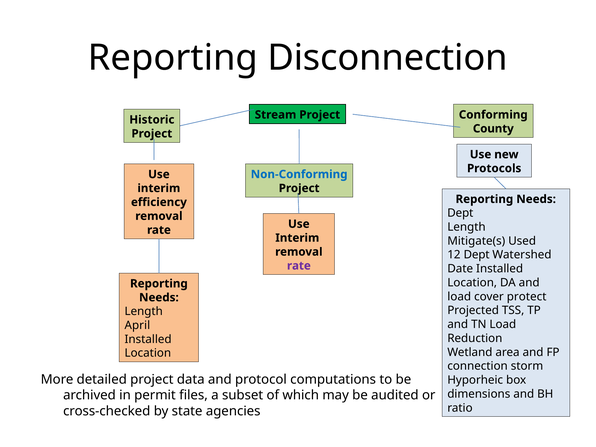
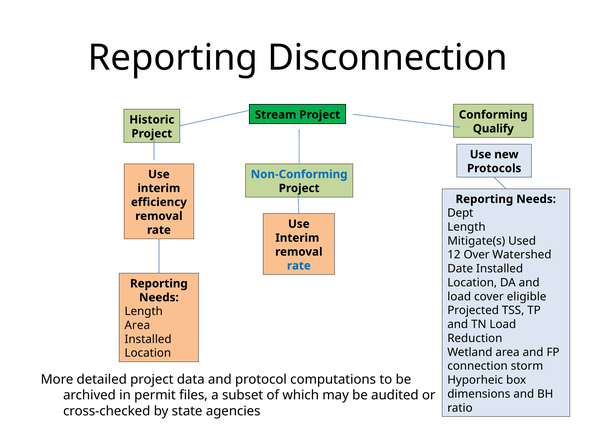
County: County -> Qualify
12 Dept: Dept -> Over
rate at (299, 266) colour: purple -> blue
protect: protect -> eligible
April at (137, 325): April -> Area
